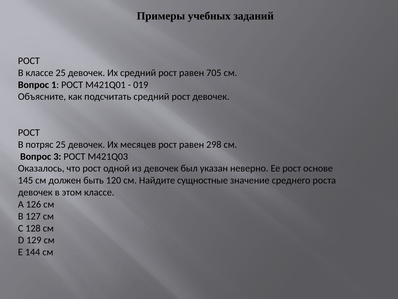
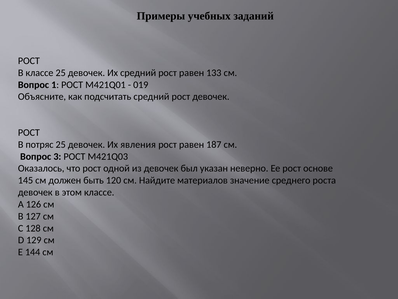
705: 705 -> 133
месяцев: месяцев -> явления
298: 298 -> 187
сущностные: сущностные -> материалов
